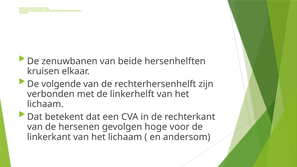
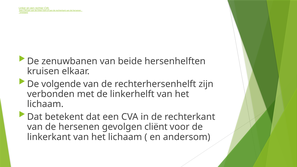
hoge: hoge -> cliënt
